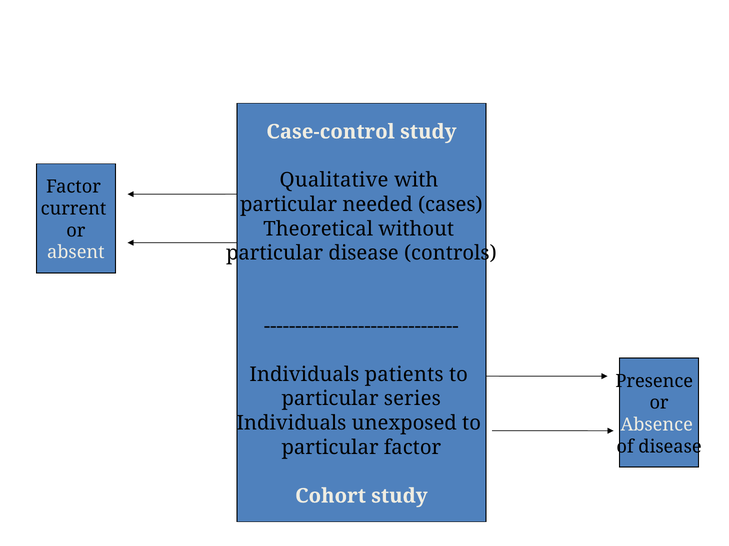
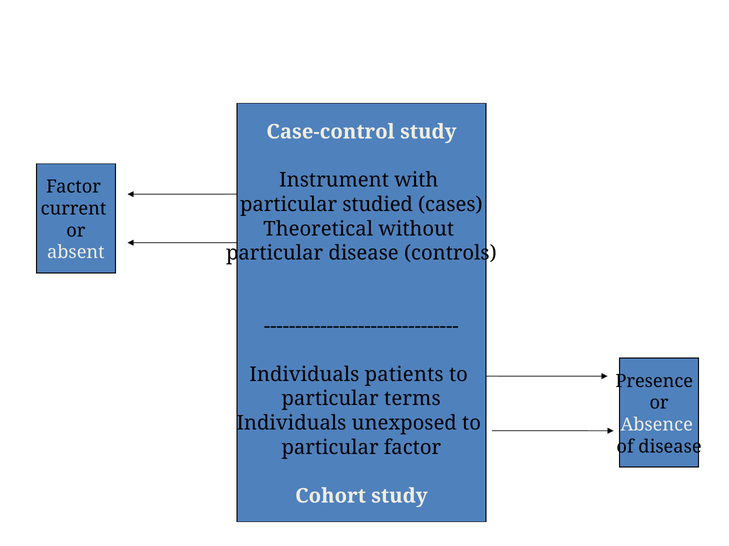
Qualitative: Qualitative -> Instrument
needed: needed -> studied
series: series -> terms
